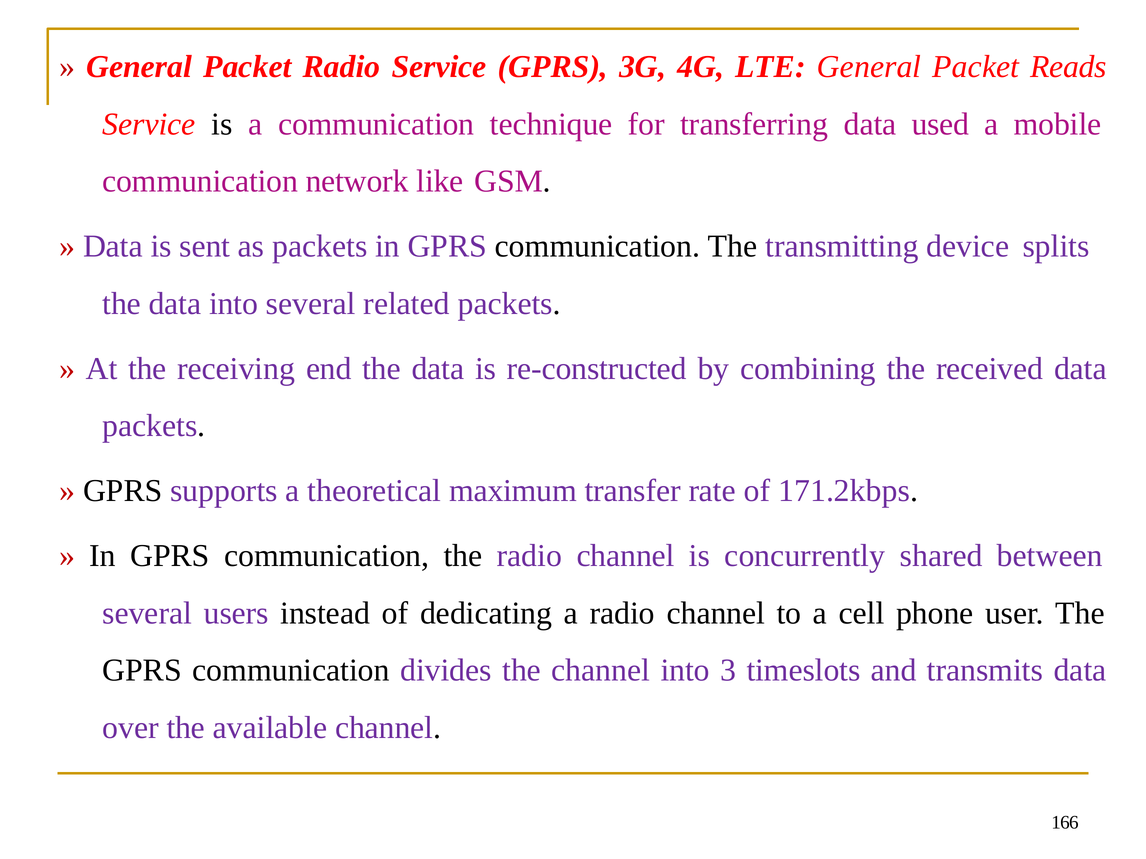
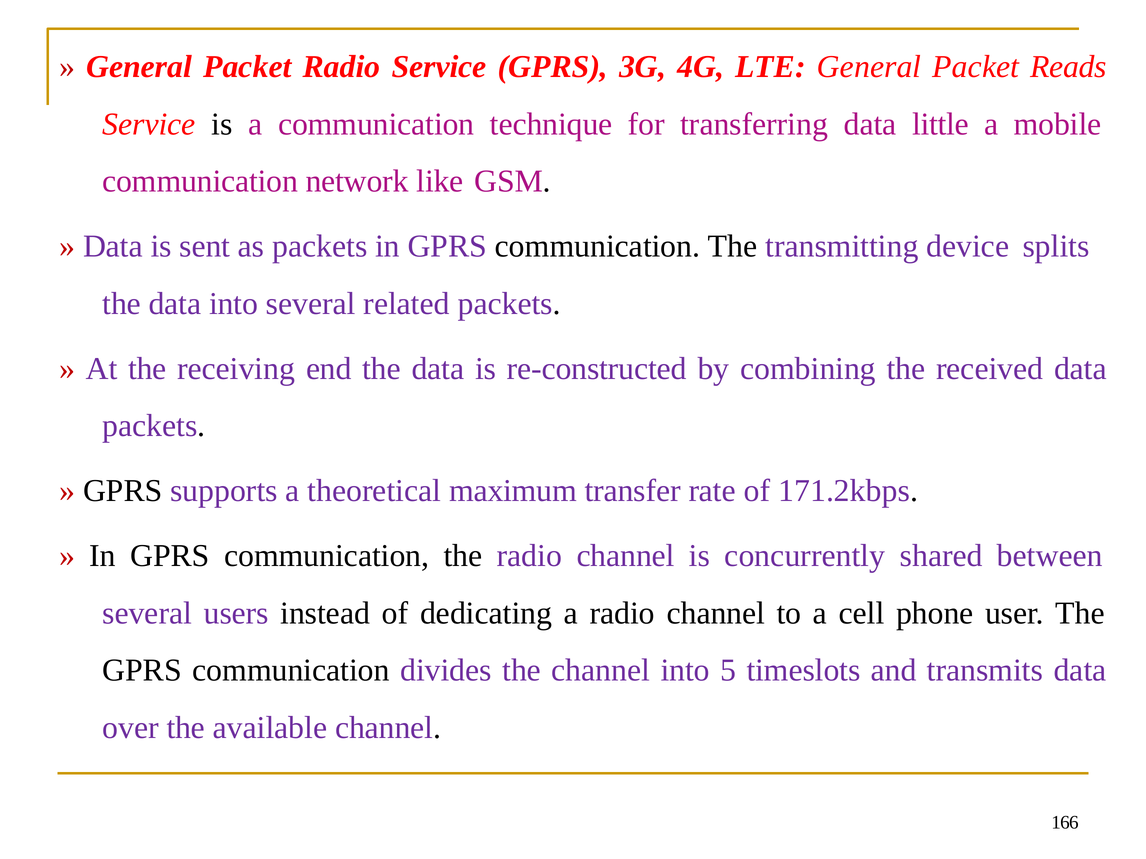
used: used -> little
3: 3 -> 5
